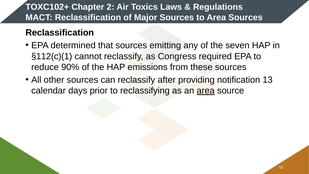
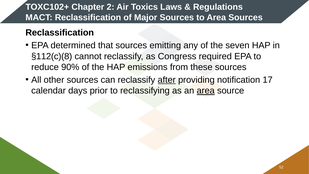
§112(c)(1: §112(c)(1 -> §112(c)(8
after underline: none -> present
13: 13 -> 17
